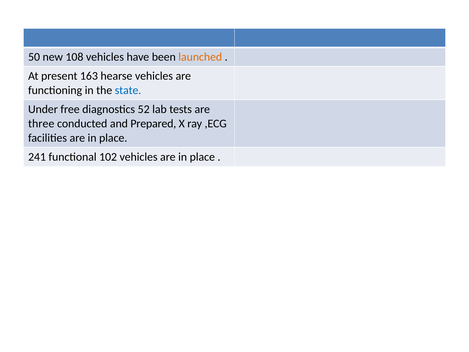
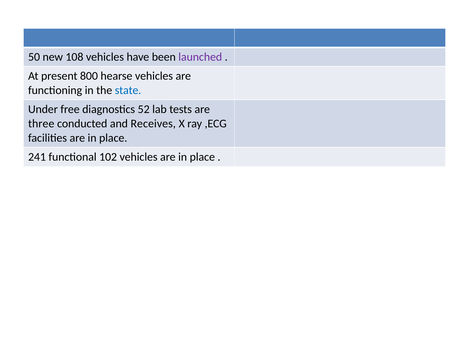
launched colour: orange -> purple
163: 163 -> 800
Prepared: Prepared -> Receives
